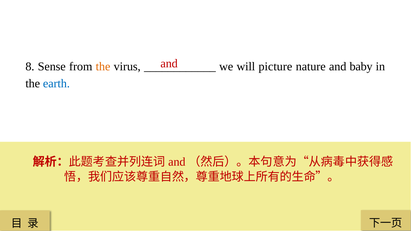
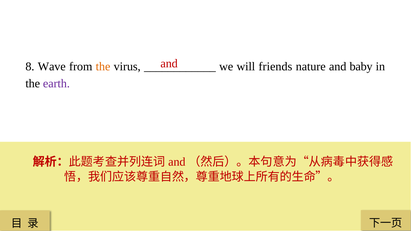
Sense: Sense -> Wave
picture: picture -> friends
earth colour: blue -> purple
